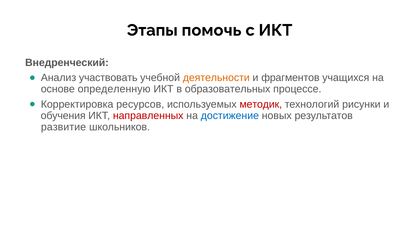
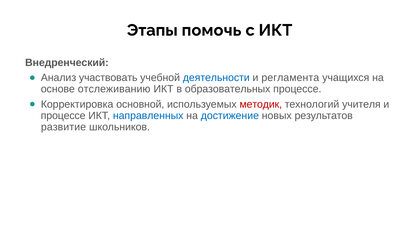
деятельности colour: orange -> blue
фрагментов: фрагментов -> регламента
определенную: определенную -> отслеживанию
ресурсов: ресурсов -> основной
рисунки: рисунки -> учителя
обучения at (63, 115): обучения -> процессе
направленных colour: red -> blue
